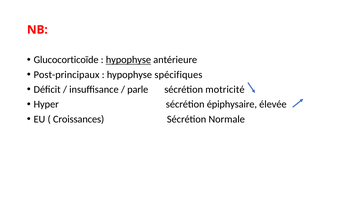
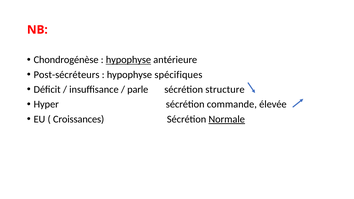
Glucocorticoïde: Glucocorticoïde -> Chondrogénèse
Post-principaux: Post-principaux -> Post-sécréteurs
motricité: motricité -> structure
épiphysaire: épiphysaire -> commande
Normale underline: none -> present
